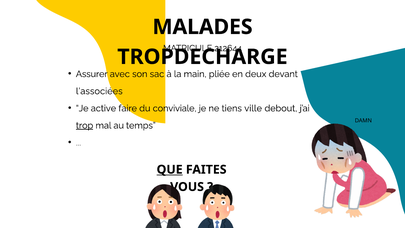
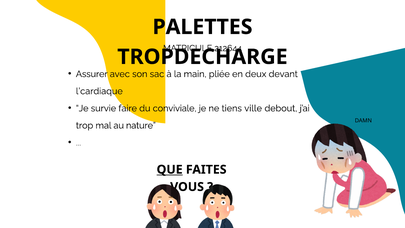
MALADES: MALADES -> PALETTES
l’associées: l’associées -> l’cardiaque
active: active -> survie
trop underline: present -> none
temps: temps -> nature
